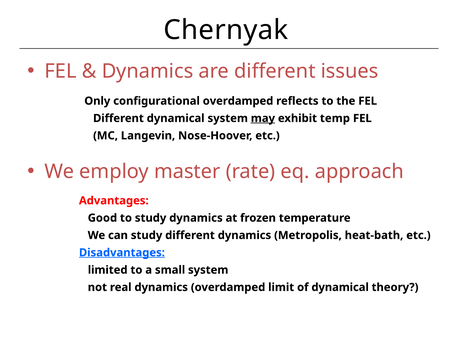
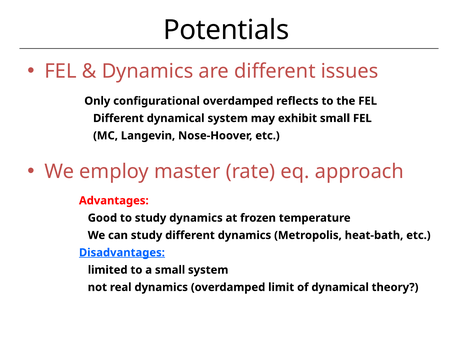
Chernyak: Chernyak -> Potentials
may underline: present -> none
exhibit temp: temp -> small
